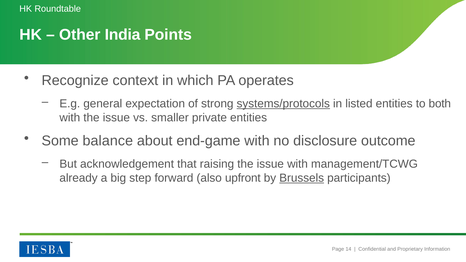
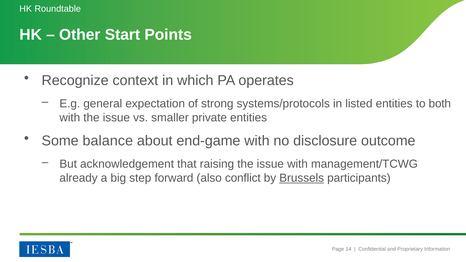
India: India -> Start
systems/protocols underline: present -> none
upfront: upfront -> conflict
